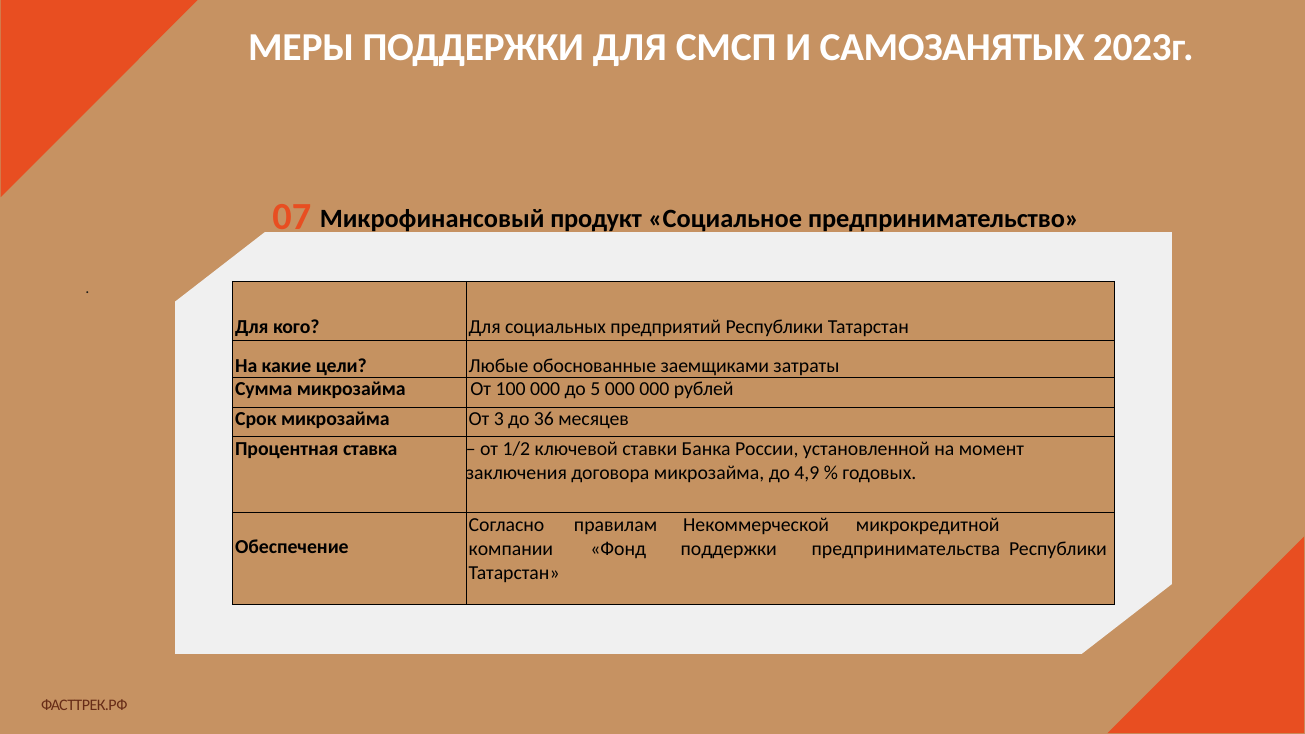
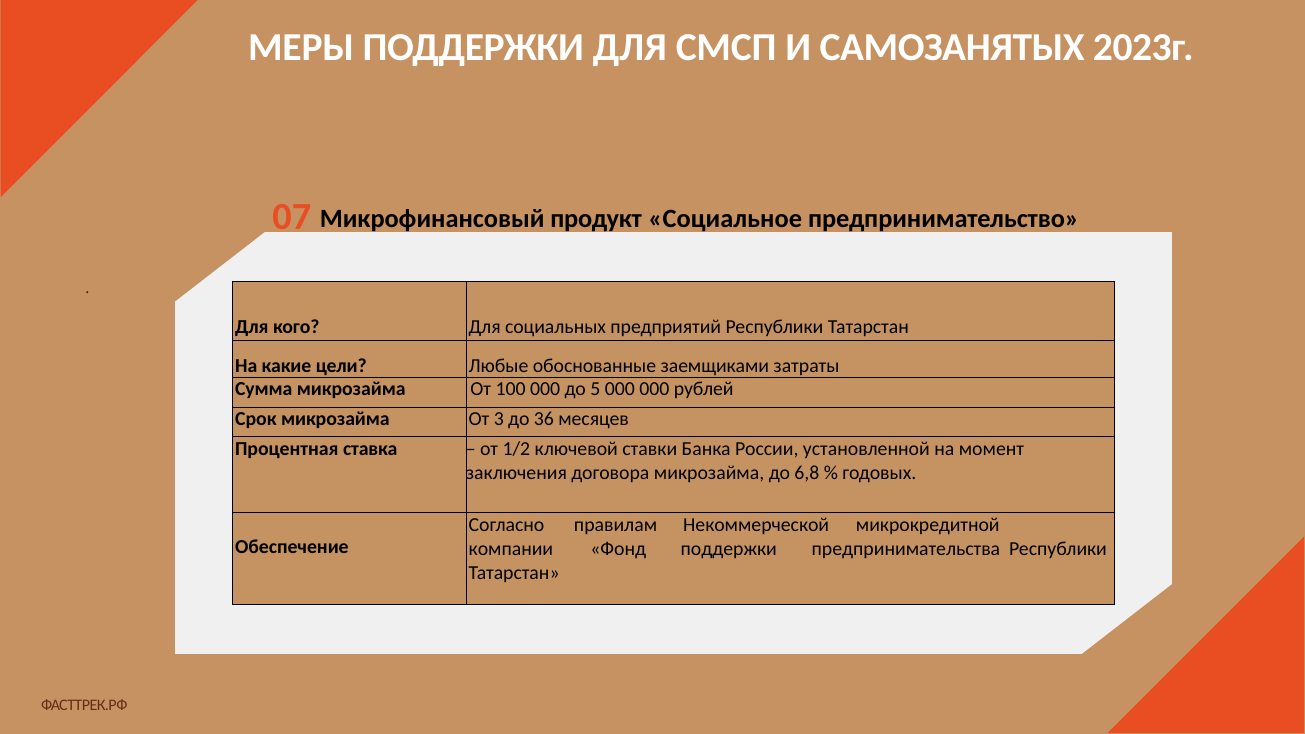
4,9: 4,9 -> 6,8
